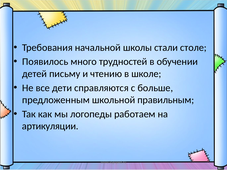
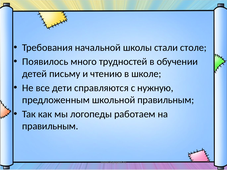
больше: больше -> нужную
артикуляции at (50, 126): артикуляции -> правильным
